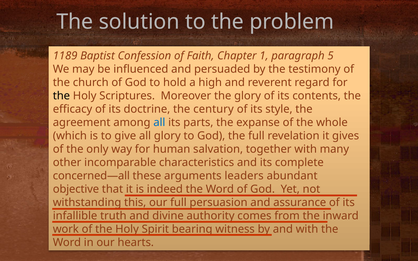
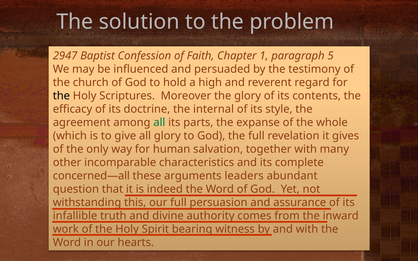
1189: 1189 -> 2947
century: century -> internal
all at (159, 123) colour: blue -> green
objective: objective -> question
